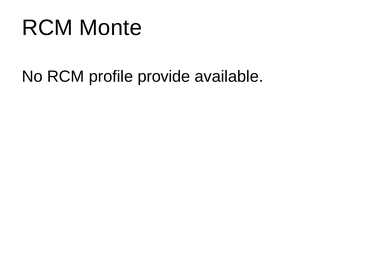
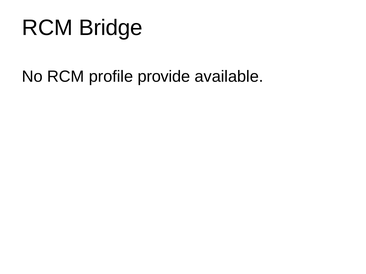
Monte: Monte -> Bridge
